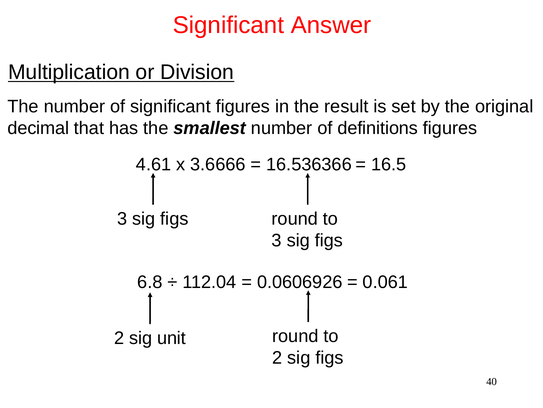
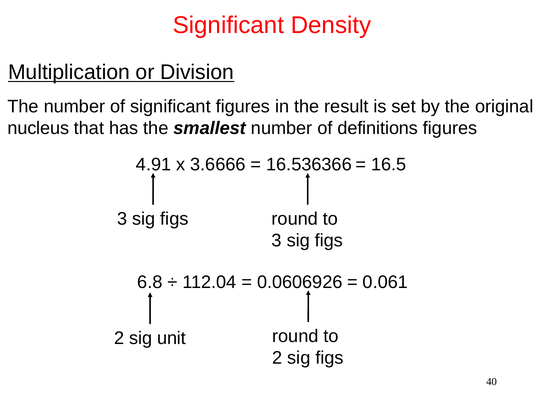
Answer: Answer -> Density
decimal: decimal -> nucleus
4.61: 4.61 -> 4.91
